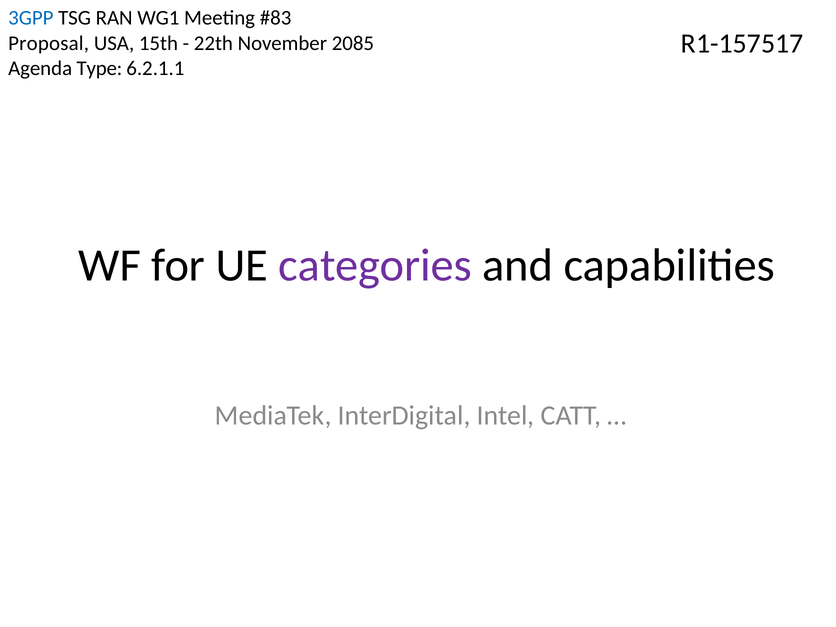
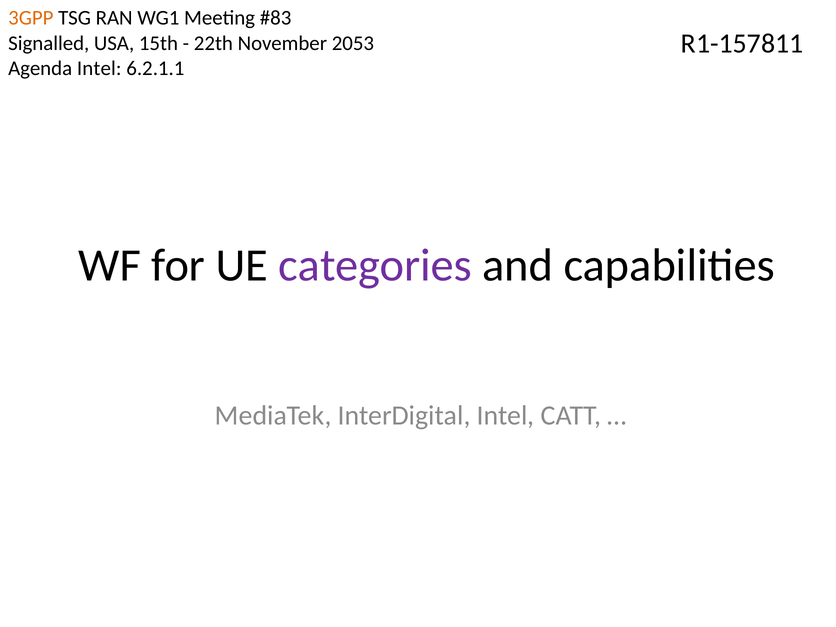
3GPP colour: blue -> orange
R1-157517: R1-157517 -> R1-157811
Proposal: Proposal -> Signalled
2085: 2085 -> 2053
Agenda Type: Type -> Intel
